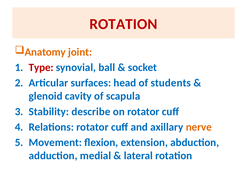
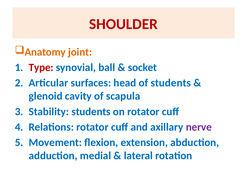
ROTATION at (123, 24): ROTATION -> SHOULDER
Stability describe: describe -> students
nerve colour: orange -> purple
